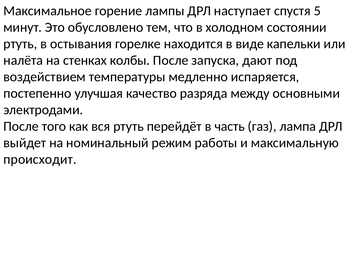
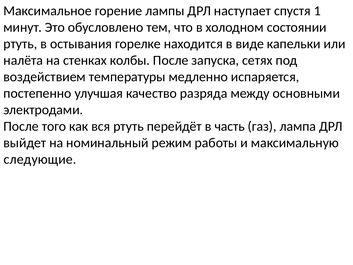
5: 5 -> 1
дают: дают -> сетях
происходит: происходит -> следующие
